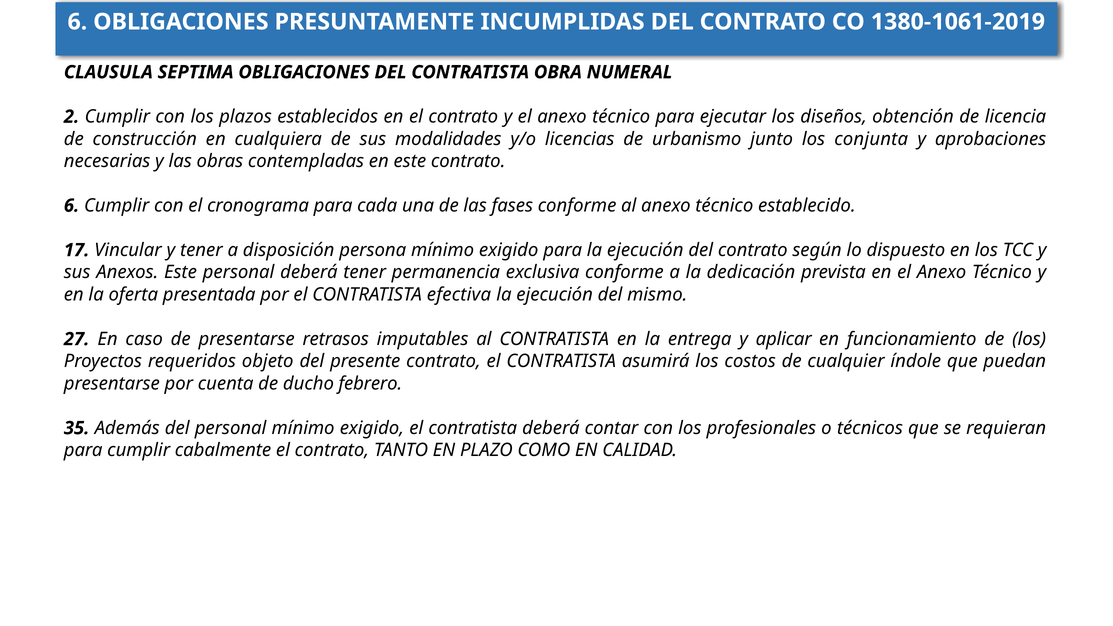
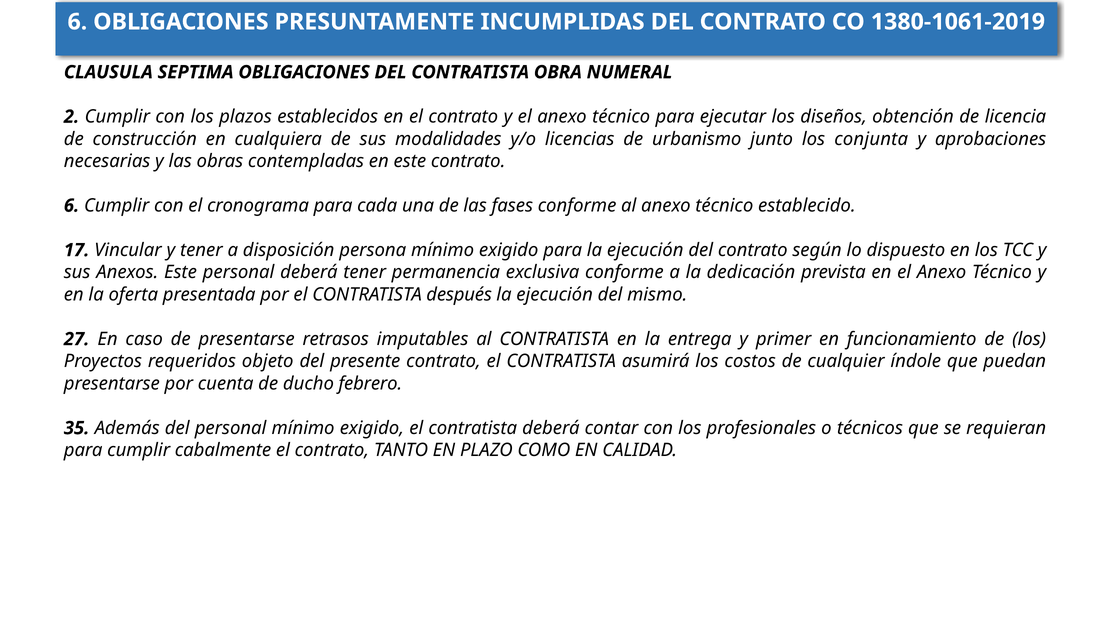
efectiva: efectiva -> después
aplicar: aplicar -> primer
